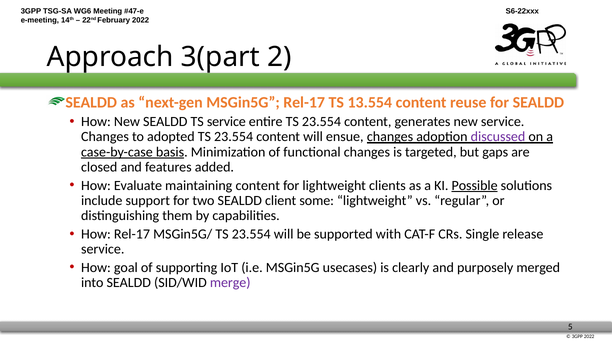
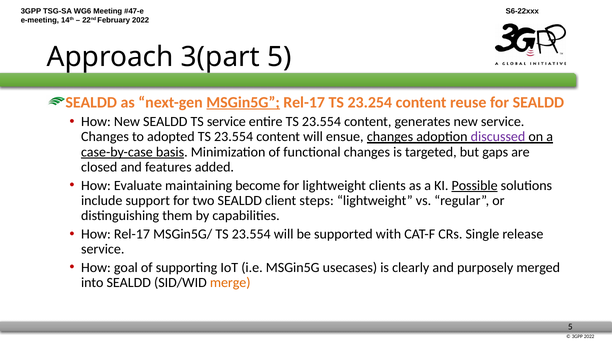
3(part 2: 2 -> 5
MSGin5G at (243, 102) underline: none -> present
13.554: 13.554 -> 23.254
maintaining content: content -> become
some: some -> steps
merge colour: purple -> orange
